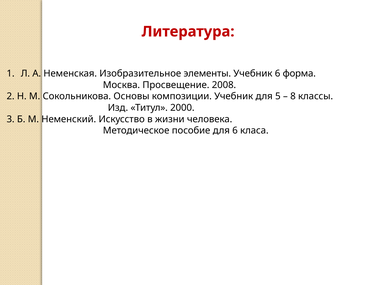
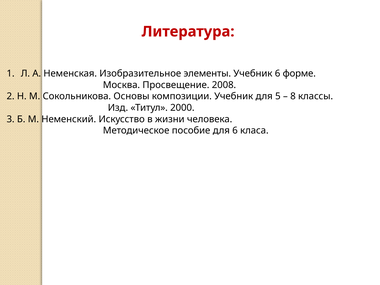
форма: форма -> форме
